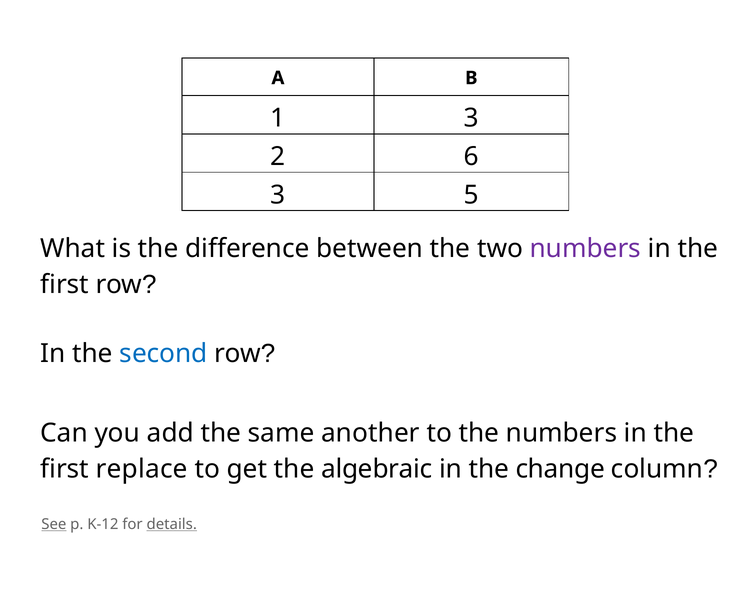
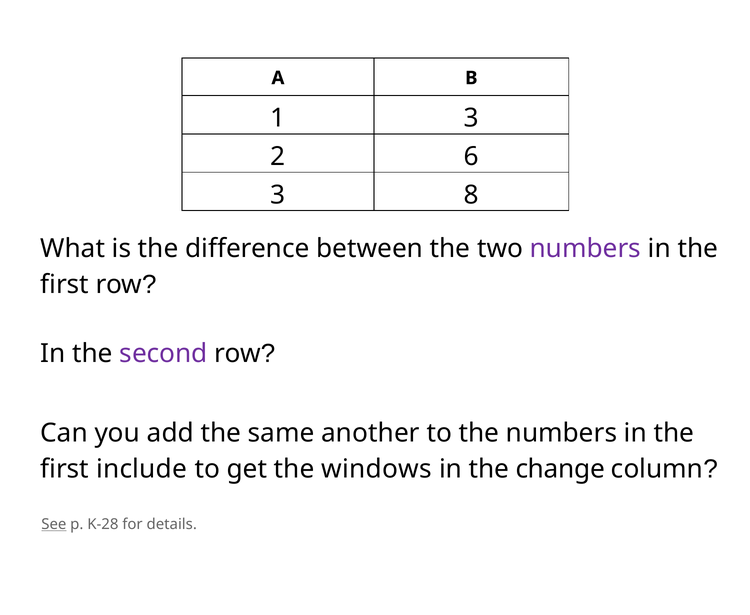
5: 5 -> 8
second colour: blue -> purple
replace: replace -> include
algebraic: algebraic -> windows
K-12: K-12 -> K-28
details underline: present -> none
